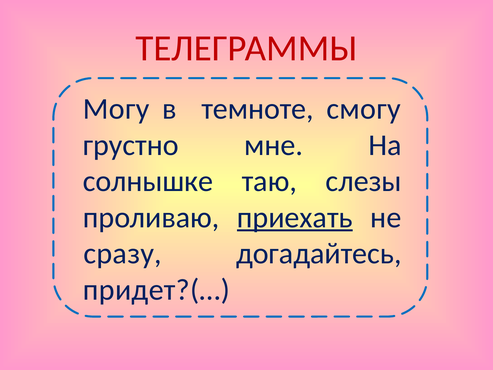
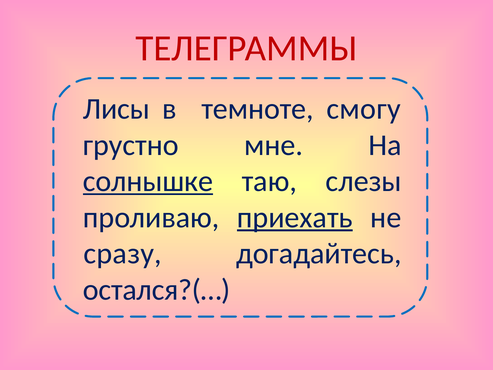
Могу: Могу -> Лисы
солнышке underline: none -> present
придет?(…: придет?(… -> остался?(…
